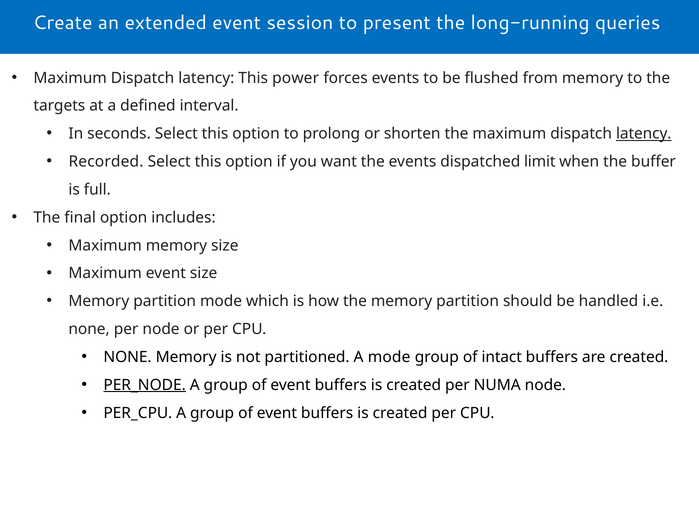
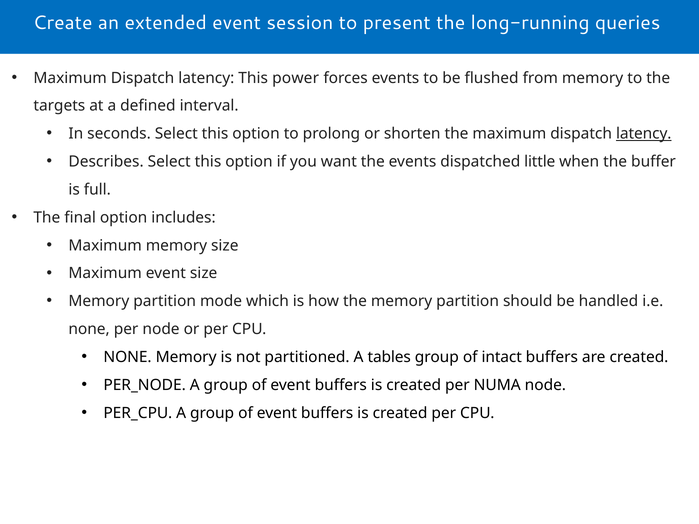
Recorded: Recorded -> Describes
limit: limit -> little
A mode: mode -> tables
PER_NODE underline: present -> none
